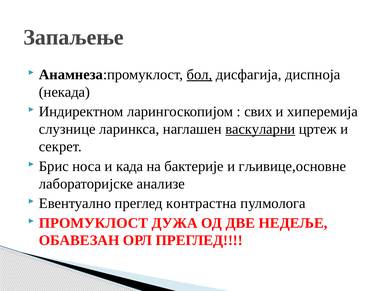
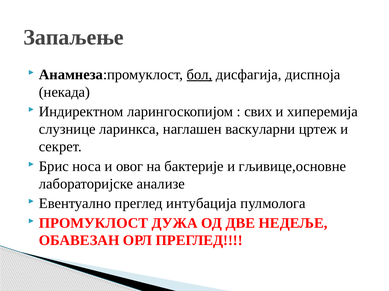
васкуларни underline: present -> none
када: када -> овог
контрастна: контрастна -> интубација
